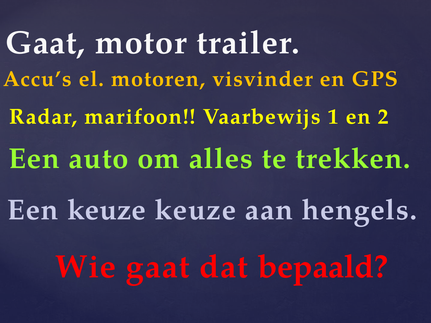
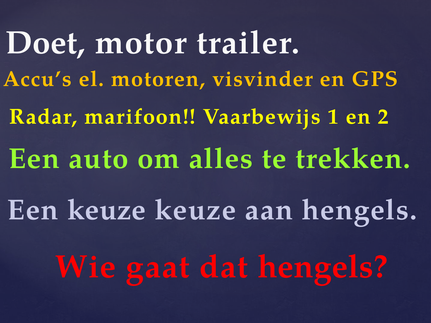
Gaat at (45, 43): Gaat -> Doet
dat bepaald: bepaald -> hengels
